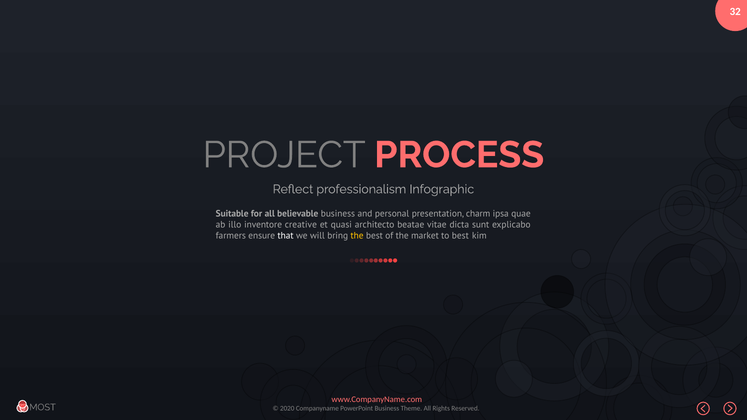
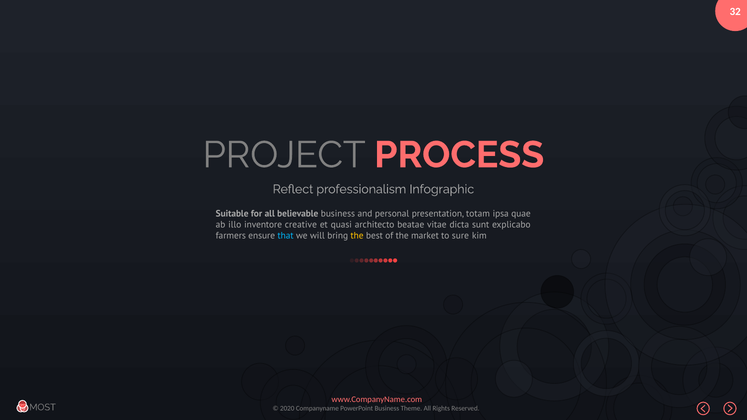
charm: charm -> totam
that colour: white -> light blue
to best: best -> sure
